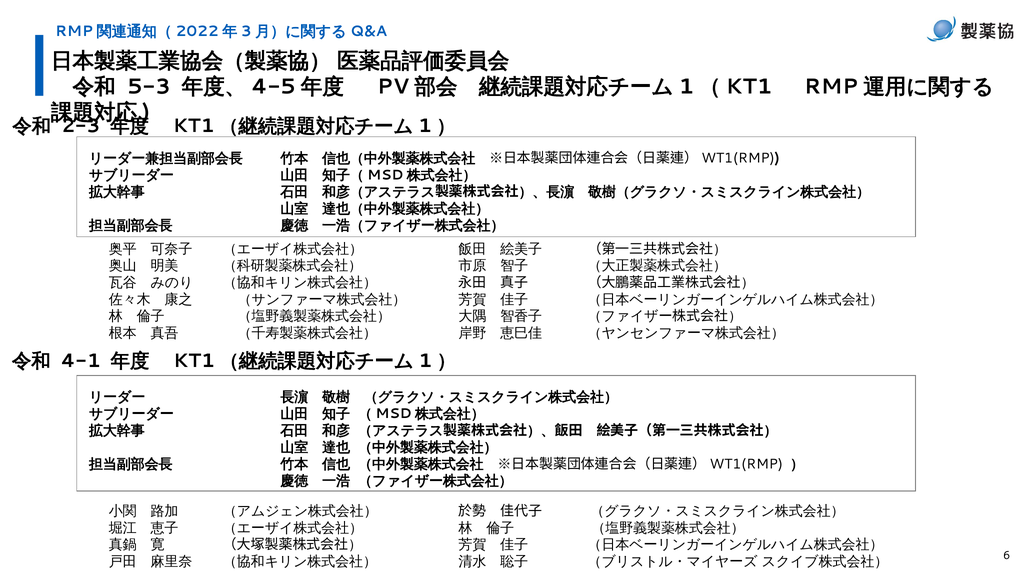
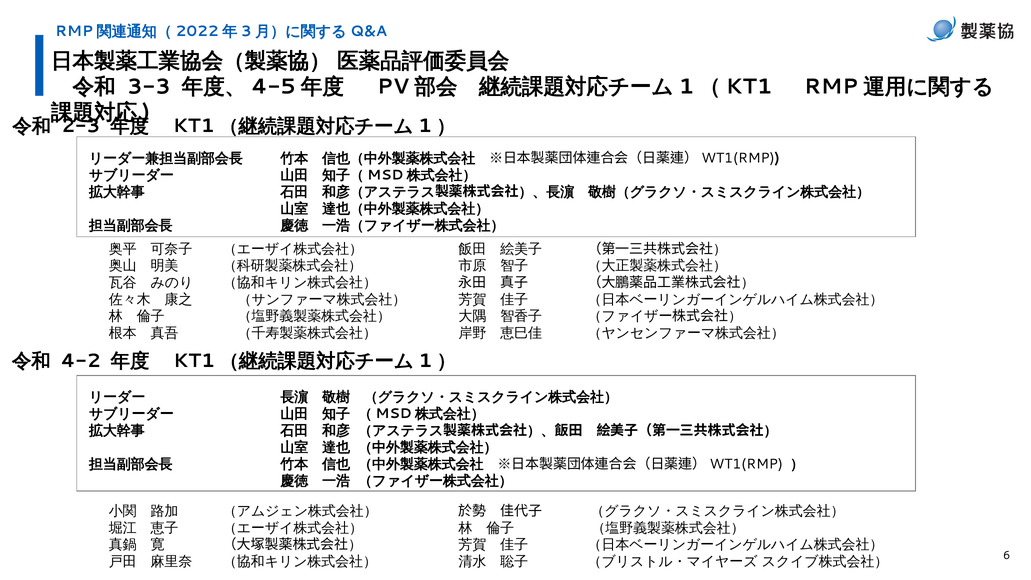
5-3: 5-3 -> 3-3
4-1: 4-1 -> 4-2
